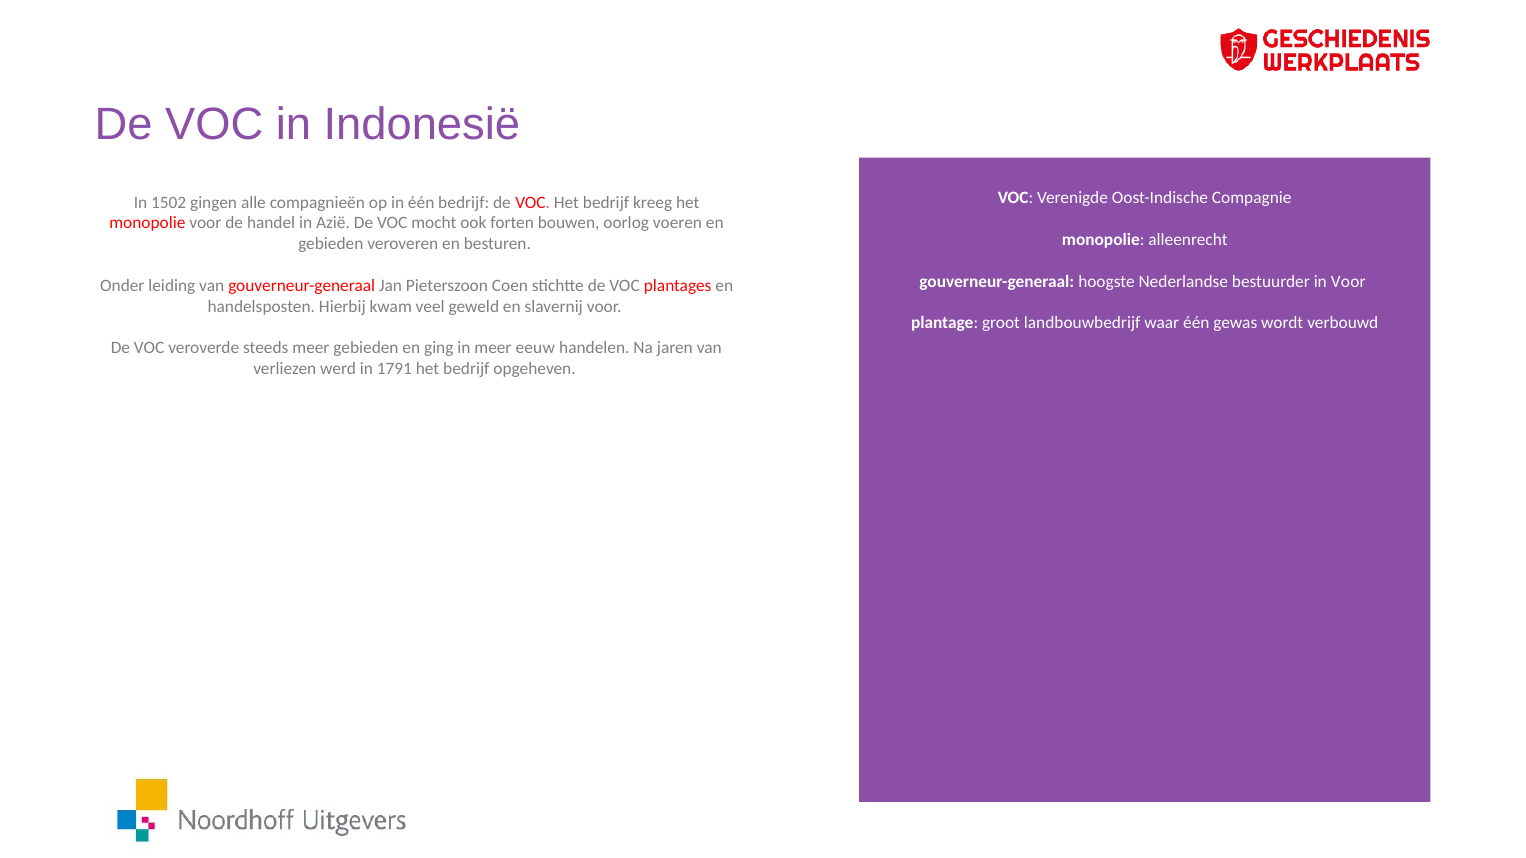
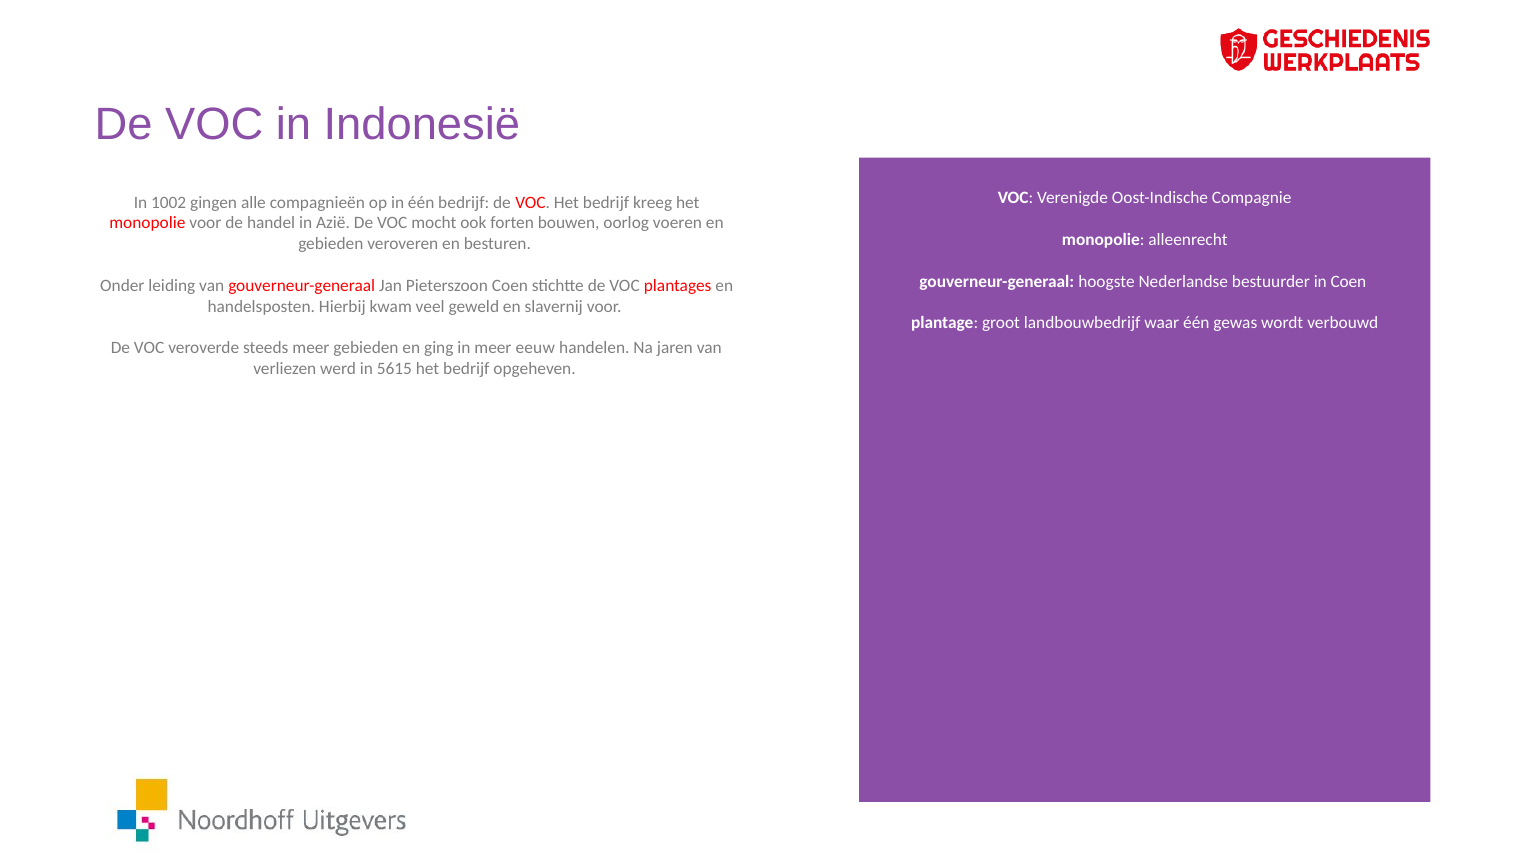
1502: 1502 -> 1002
in Voor: Voor -> Coen
1791: 1791 -> 5615
